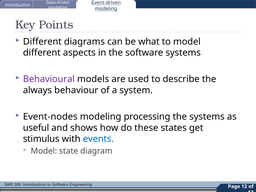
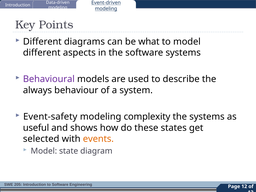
Event-nodes: Event-nodes -> Event-safety
processing: processing -> complexity
stimulus: stimulus -> selected
events colour: blue -> orange
